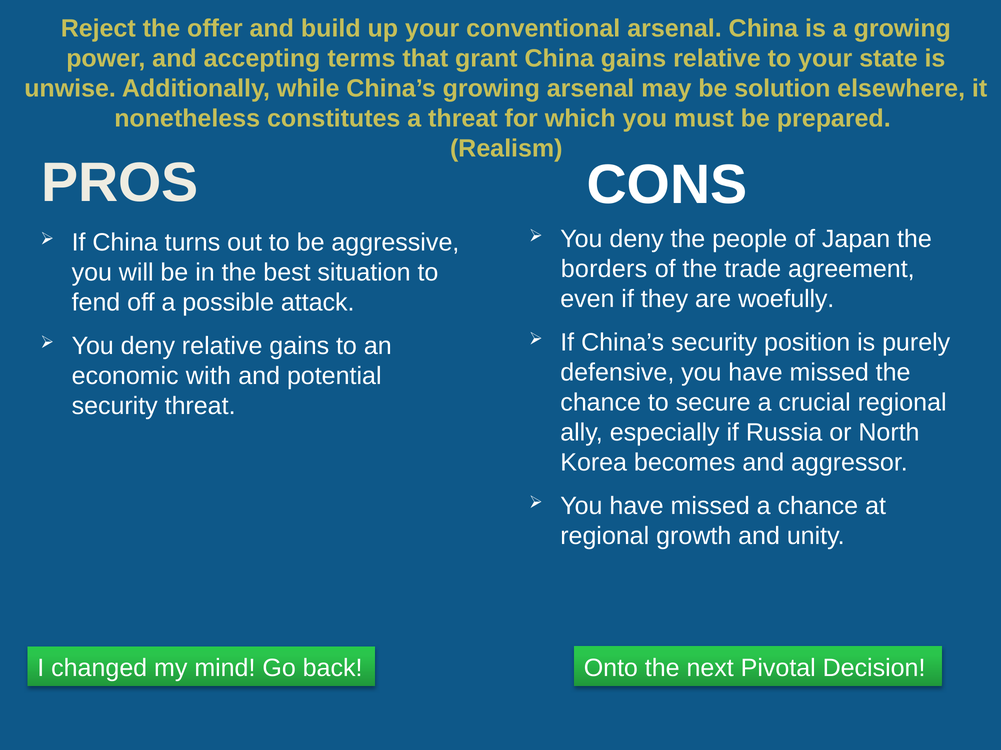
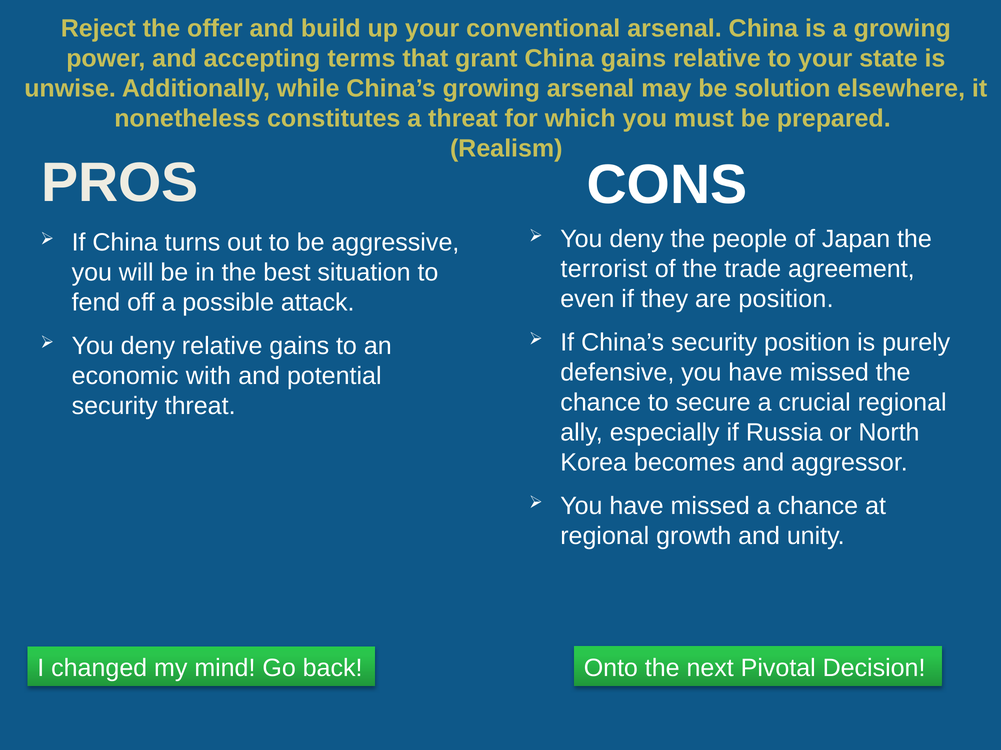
borders: borders -> terrorist
are woefully: woefully -> position
